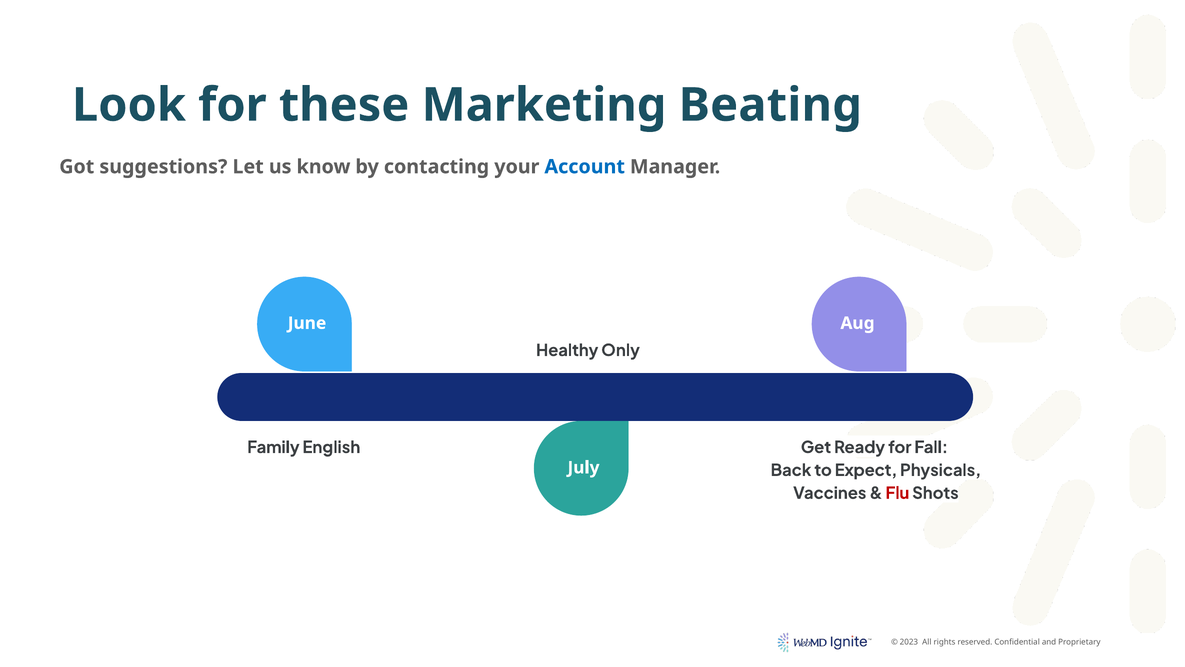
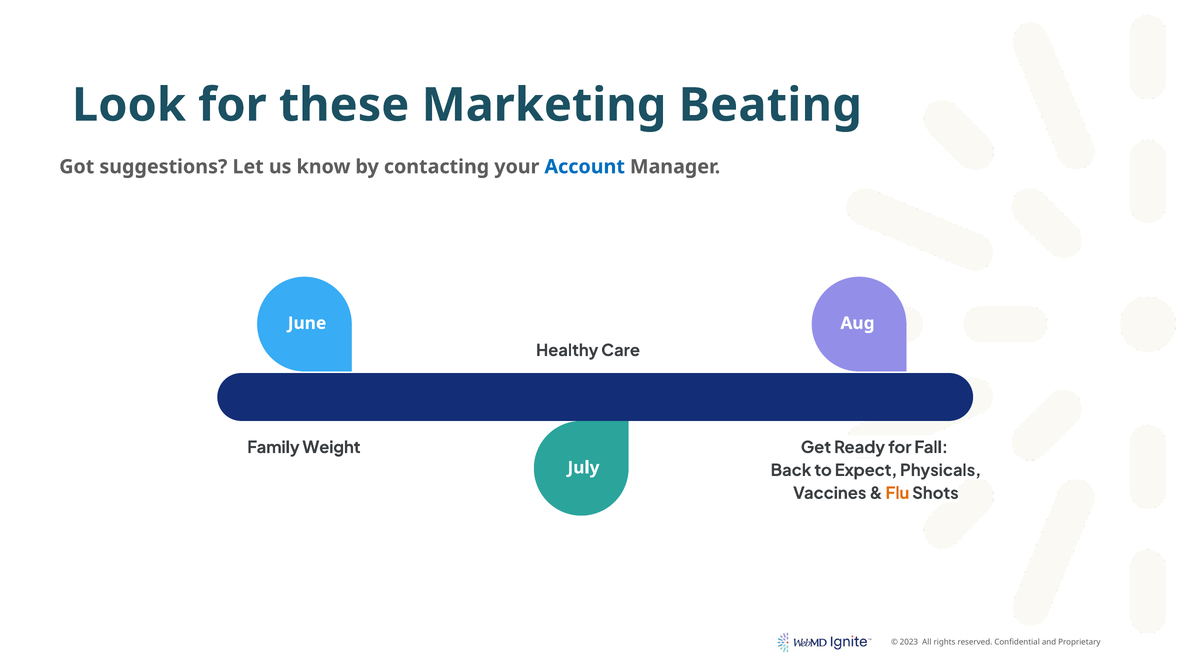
Only: Only -> Care
English: English -> Weight
Flu colour: red -> orange
